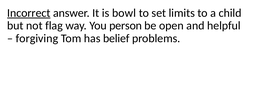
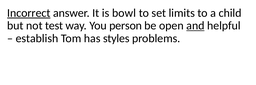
flag: flag -> test
and underline: none -> present
forgiving: forgiving -> establish
belief: belief -> styles
